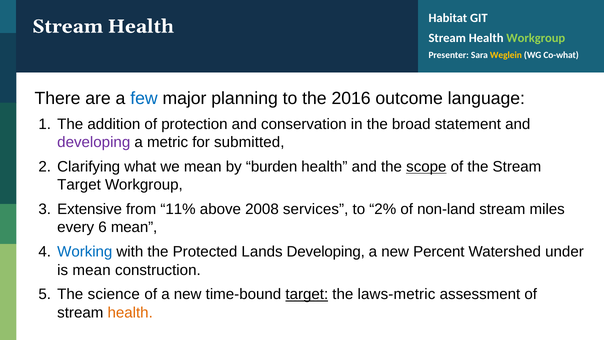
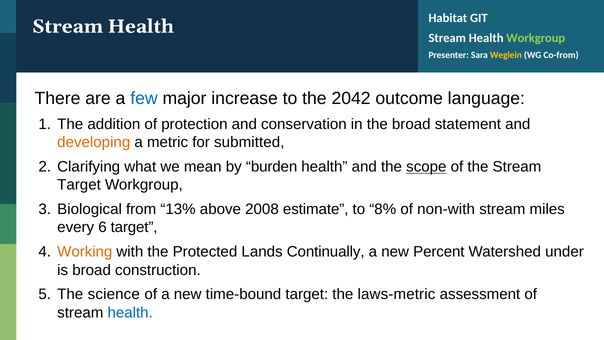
Co-what: Co-what -> Co-from
planning: planning -> increase
2016: 2016 -> 2042
developing at (94, 142) colour: purple -> orange
Extensive: Extensive -> Biological
11%: 11% -> 13%
services: services -> estimate
2%: 2% -> 8%
non-land: non-land -> non-with
6 mean: mean -> target
Working colour: blue -> orange
Lands Developing: Developing -> Continually
is mean: mean -> broad
target at (307, 294) underline: present -> none
health at (130, 312) colour: orange -> blue
